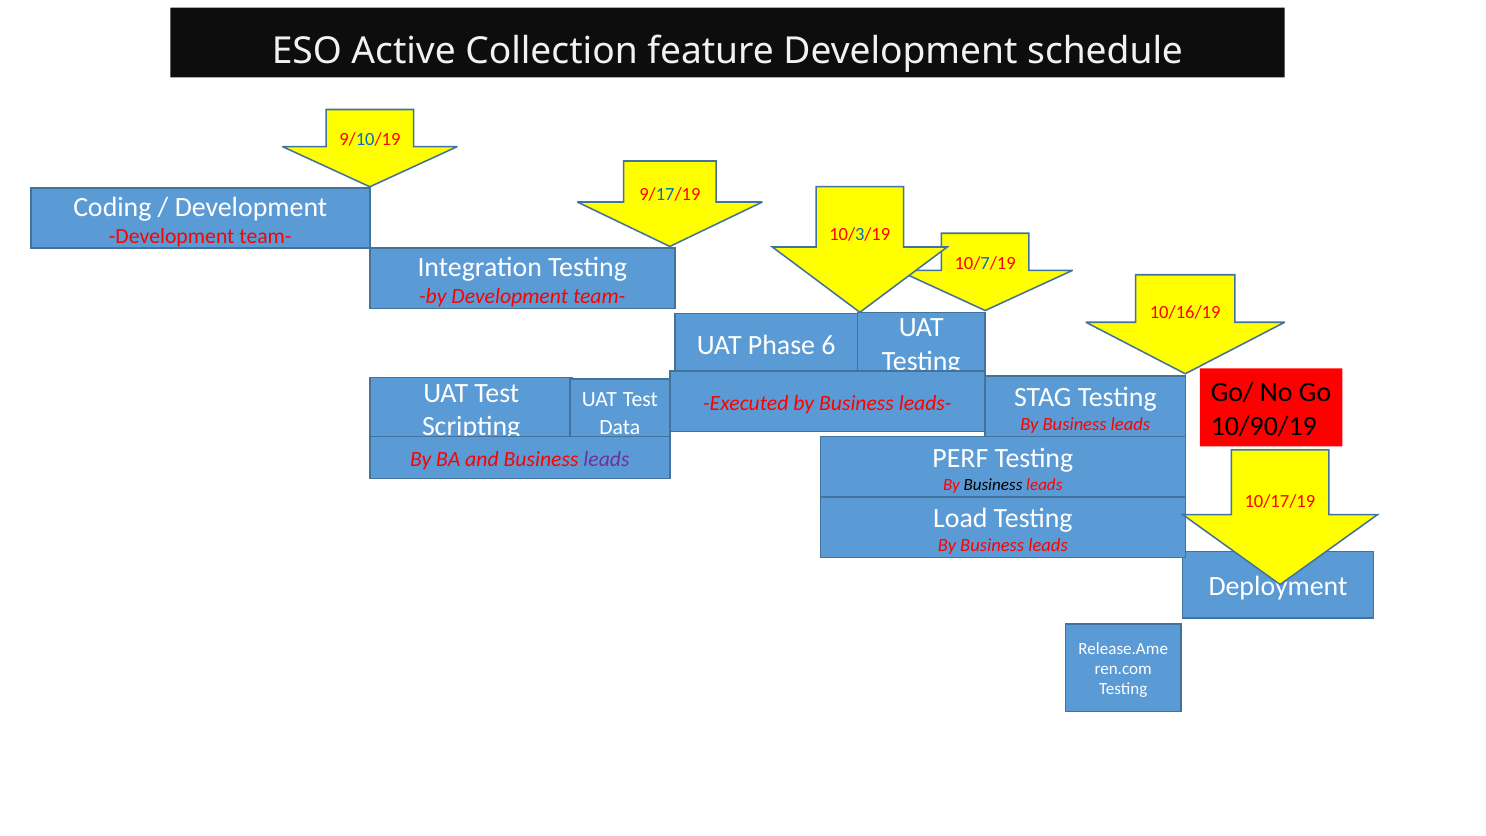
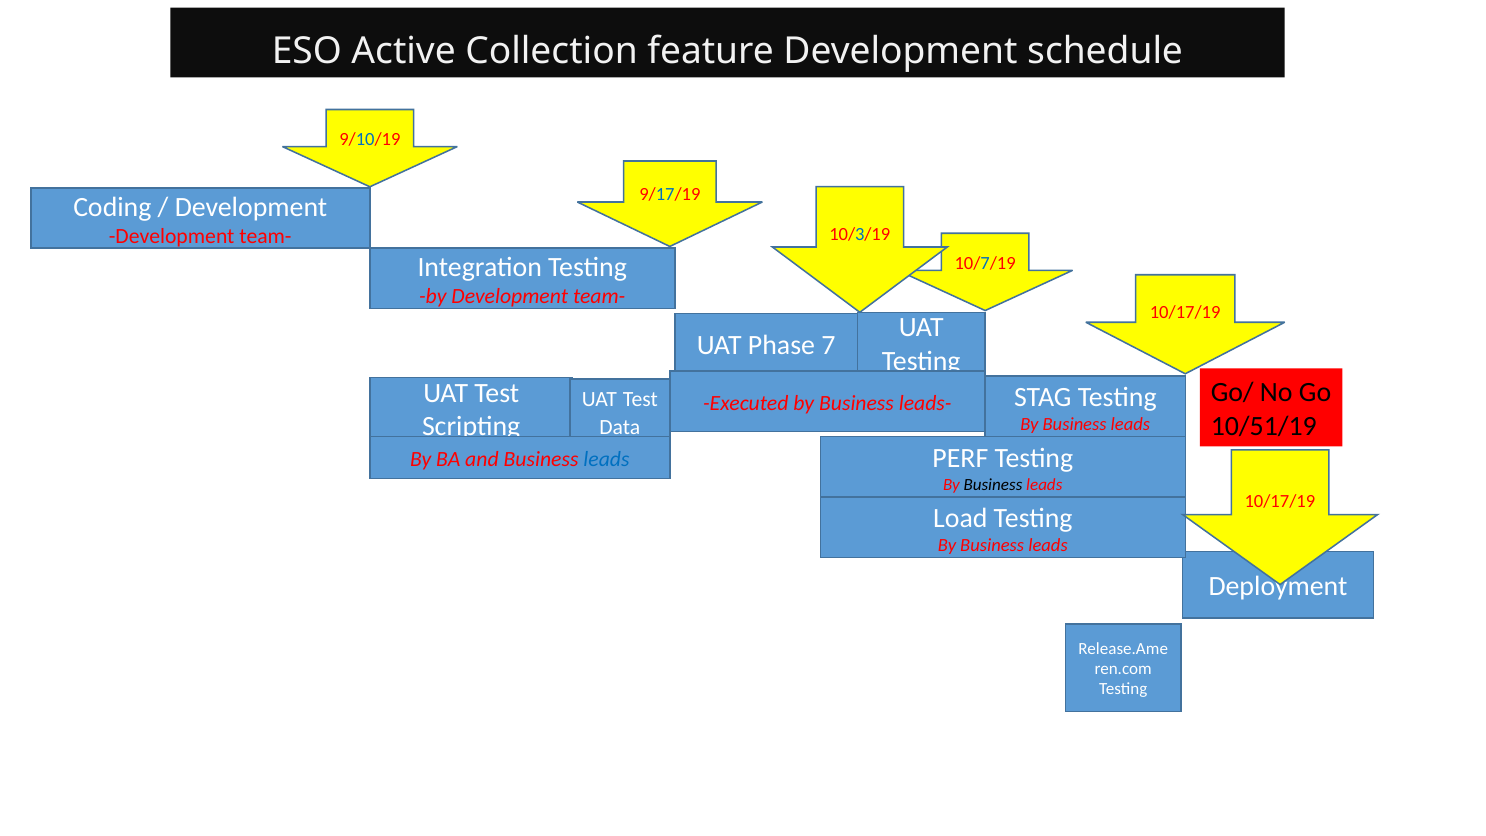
10/16/19 at (1185, 313): 10/16/19 -> 10/17/19
6: 6 -> 7
10/90/19: 10/90/19 -> 10/51/19
leads at (606, 459) colour: purple -> blue
